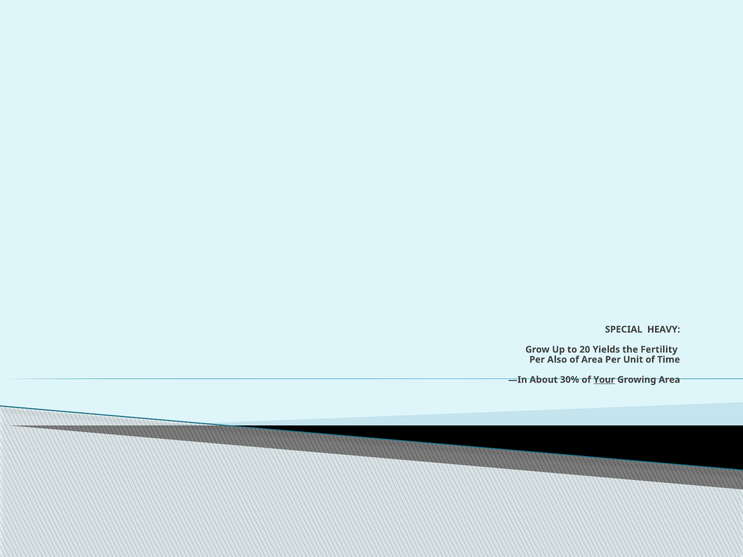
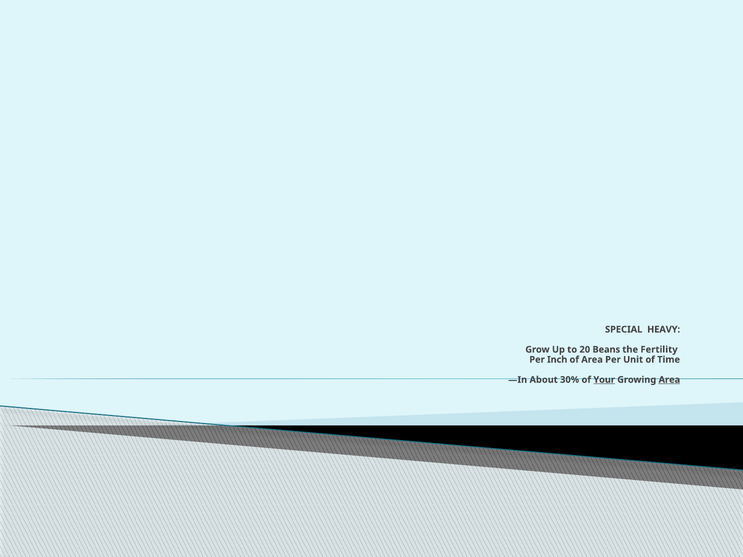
Yields: Yields -> Beans
Also: Also -> Inch
Area at (669, 380) underline: none -> present
